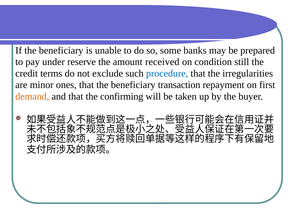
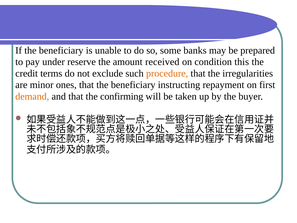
still: still -> this
procedure colour: blue -> orange
transaction: transaction -> instructing
